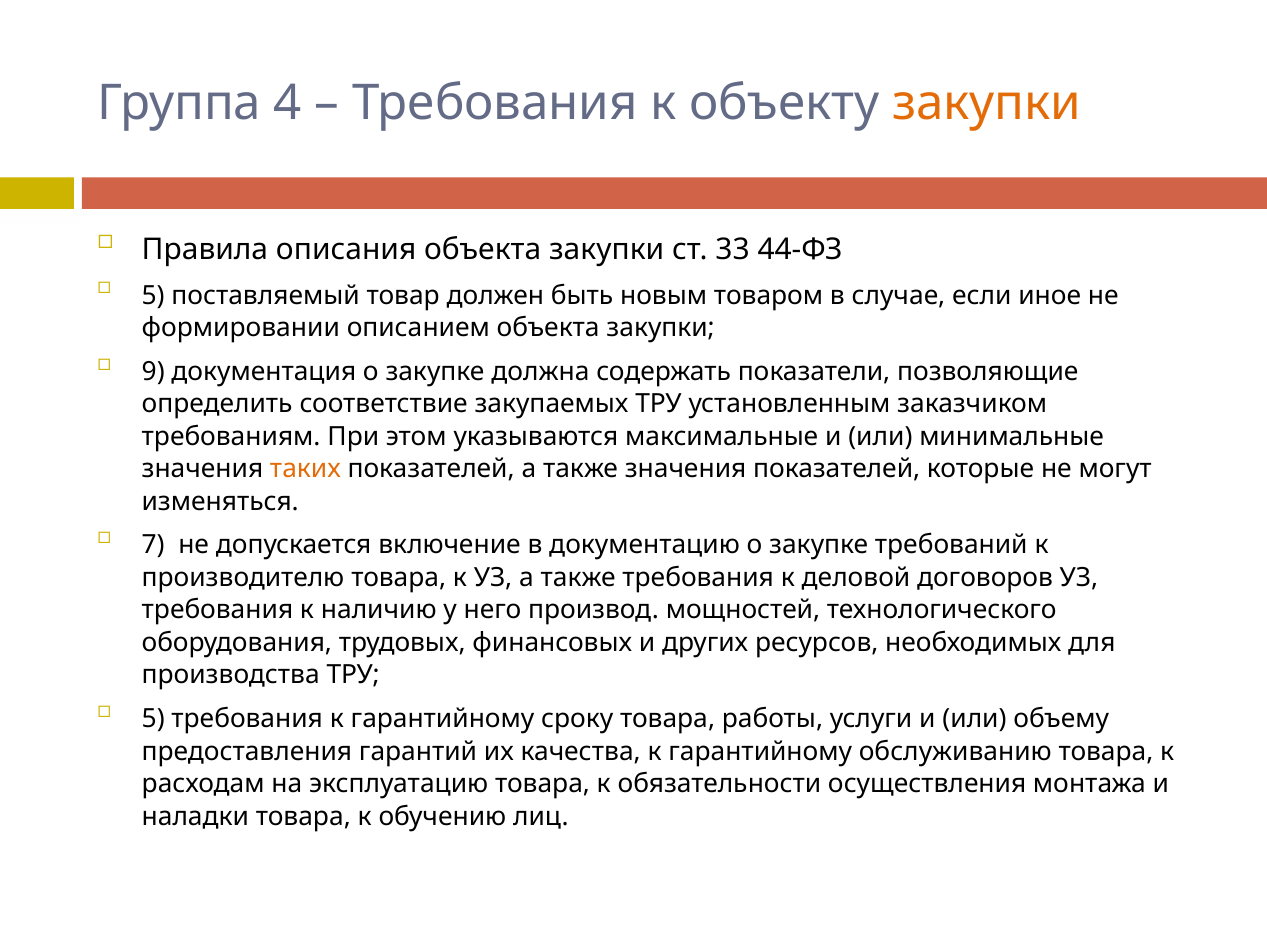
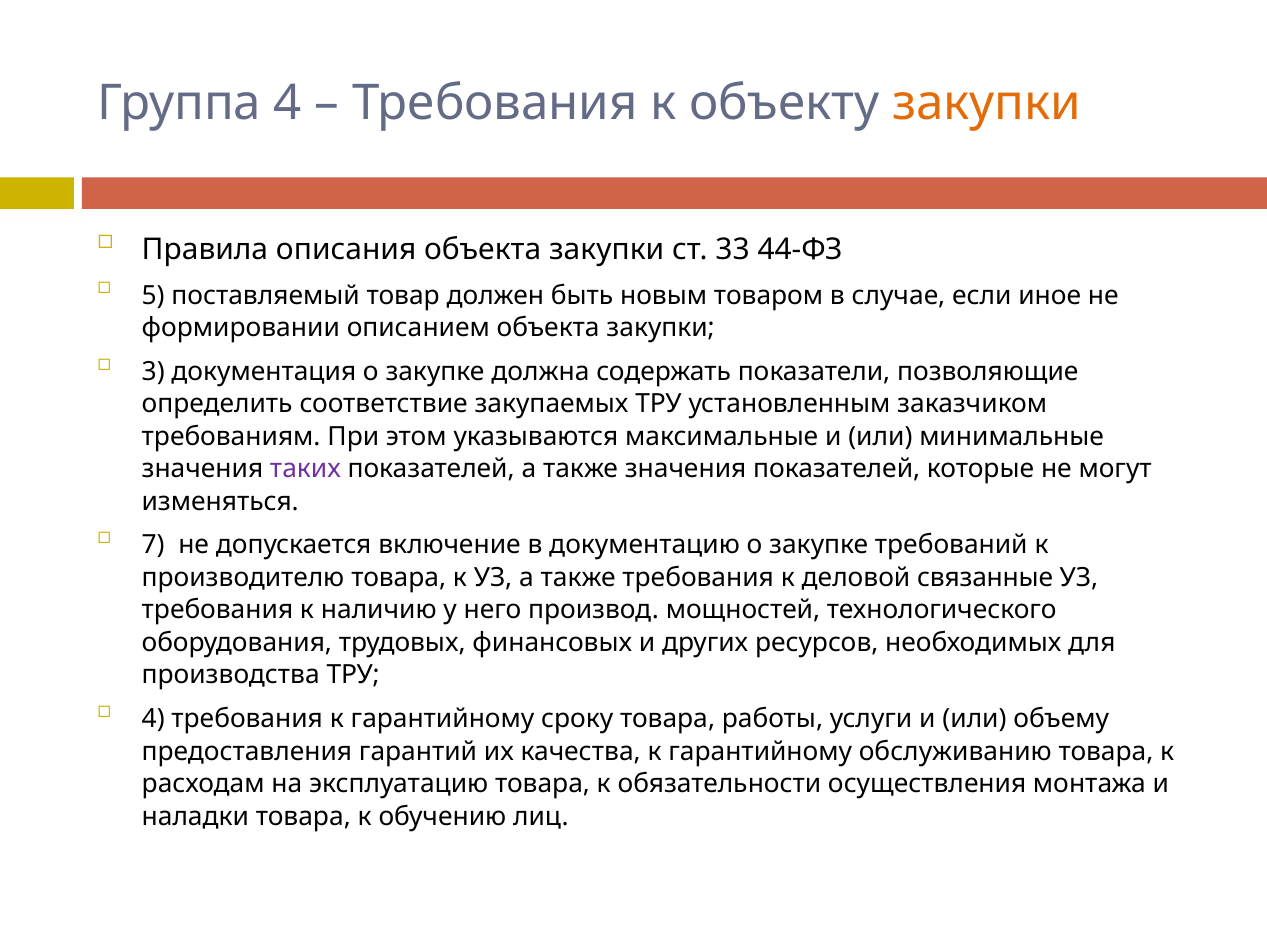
9: 9 -> 3
таких colour: orange -> purple
договоров: договоров -> связанные
5 at (153, 719): 5 -> 4
